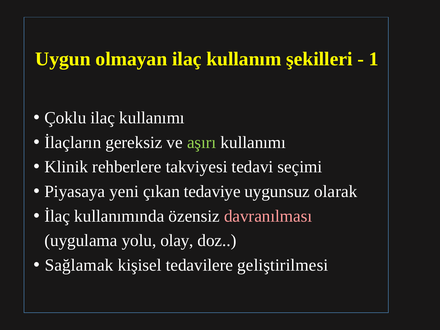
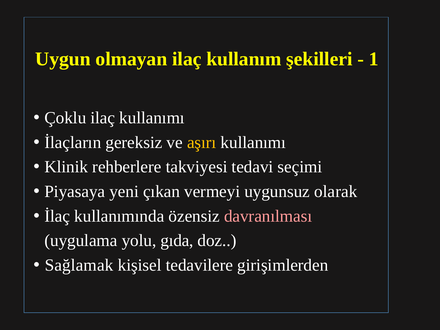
aşırı colour: light green -> yellow
tedaviye: tedaviye -> vermeyi
olay: olay -> gıda
geliştirilmesi: geliştirilmesi -> girişimlerden
